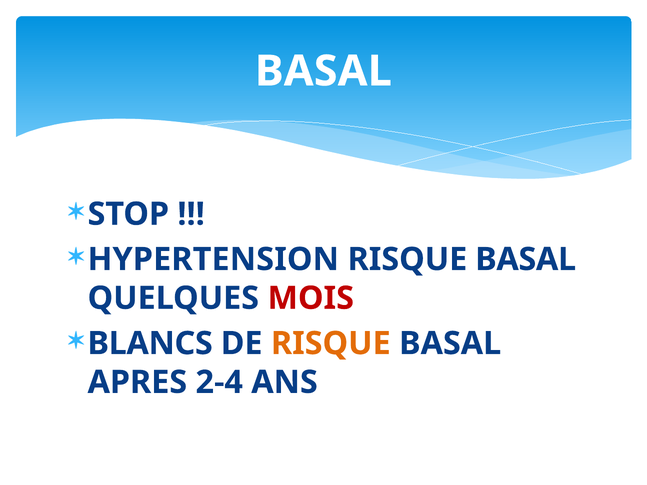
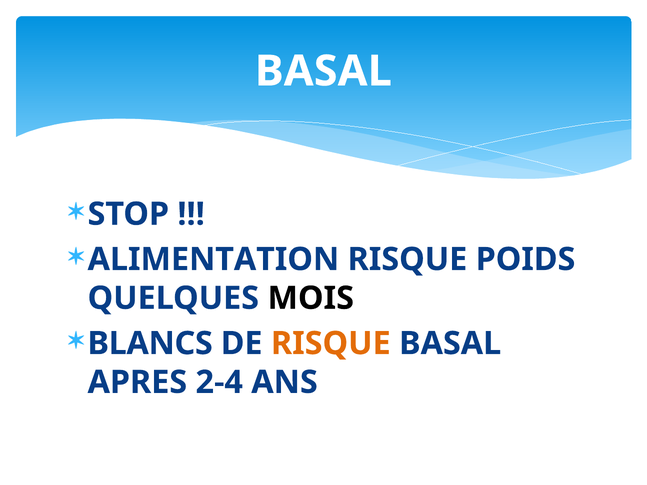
HYPERTENSION: HYPERTENSION -> ALIMENTATION
BASAL at (526, 260): BASAL -> POIDS
MOIS colour: red -> black
